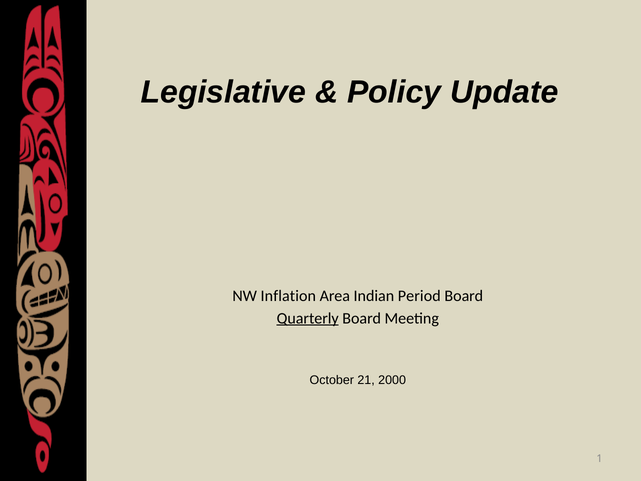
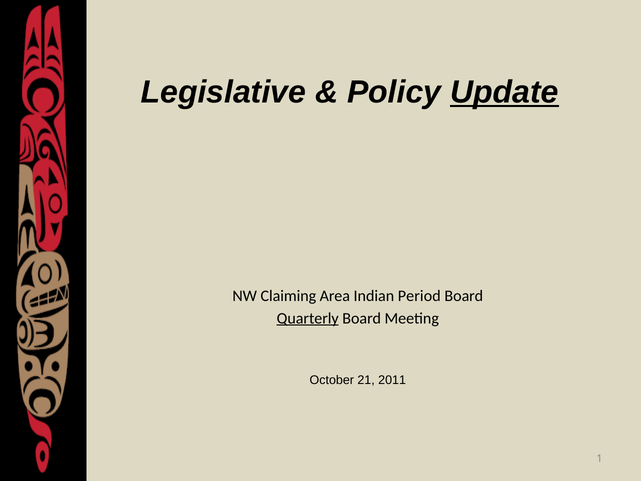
Update underline: none -> present
Inflation: Inflation -> Claiming
2000: 2000 -> 2011
